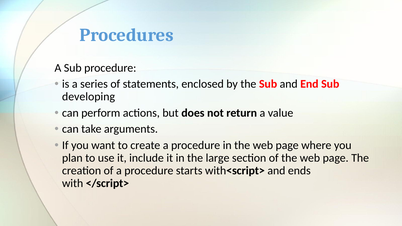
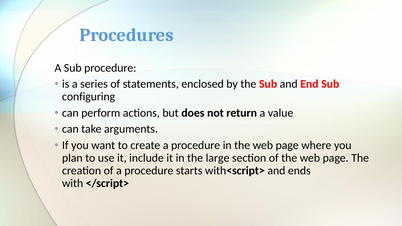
developing: developing -> configuring
